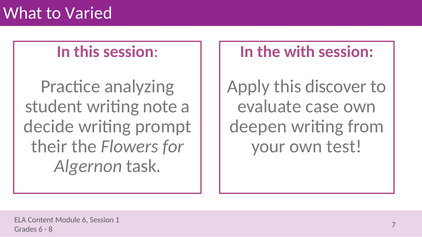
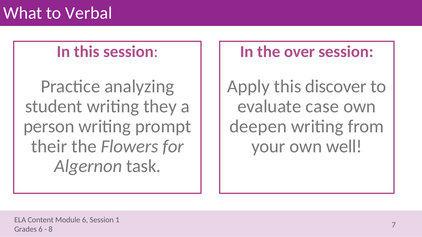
Varied: Varied -> Verbal
with: with -> over
note: note -> they
decide: decide -> person
test: test -> well
